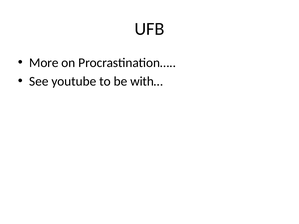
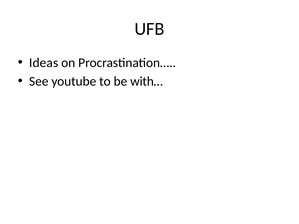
More: More -> Ideas
